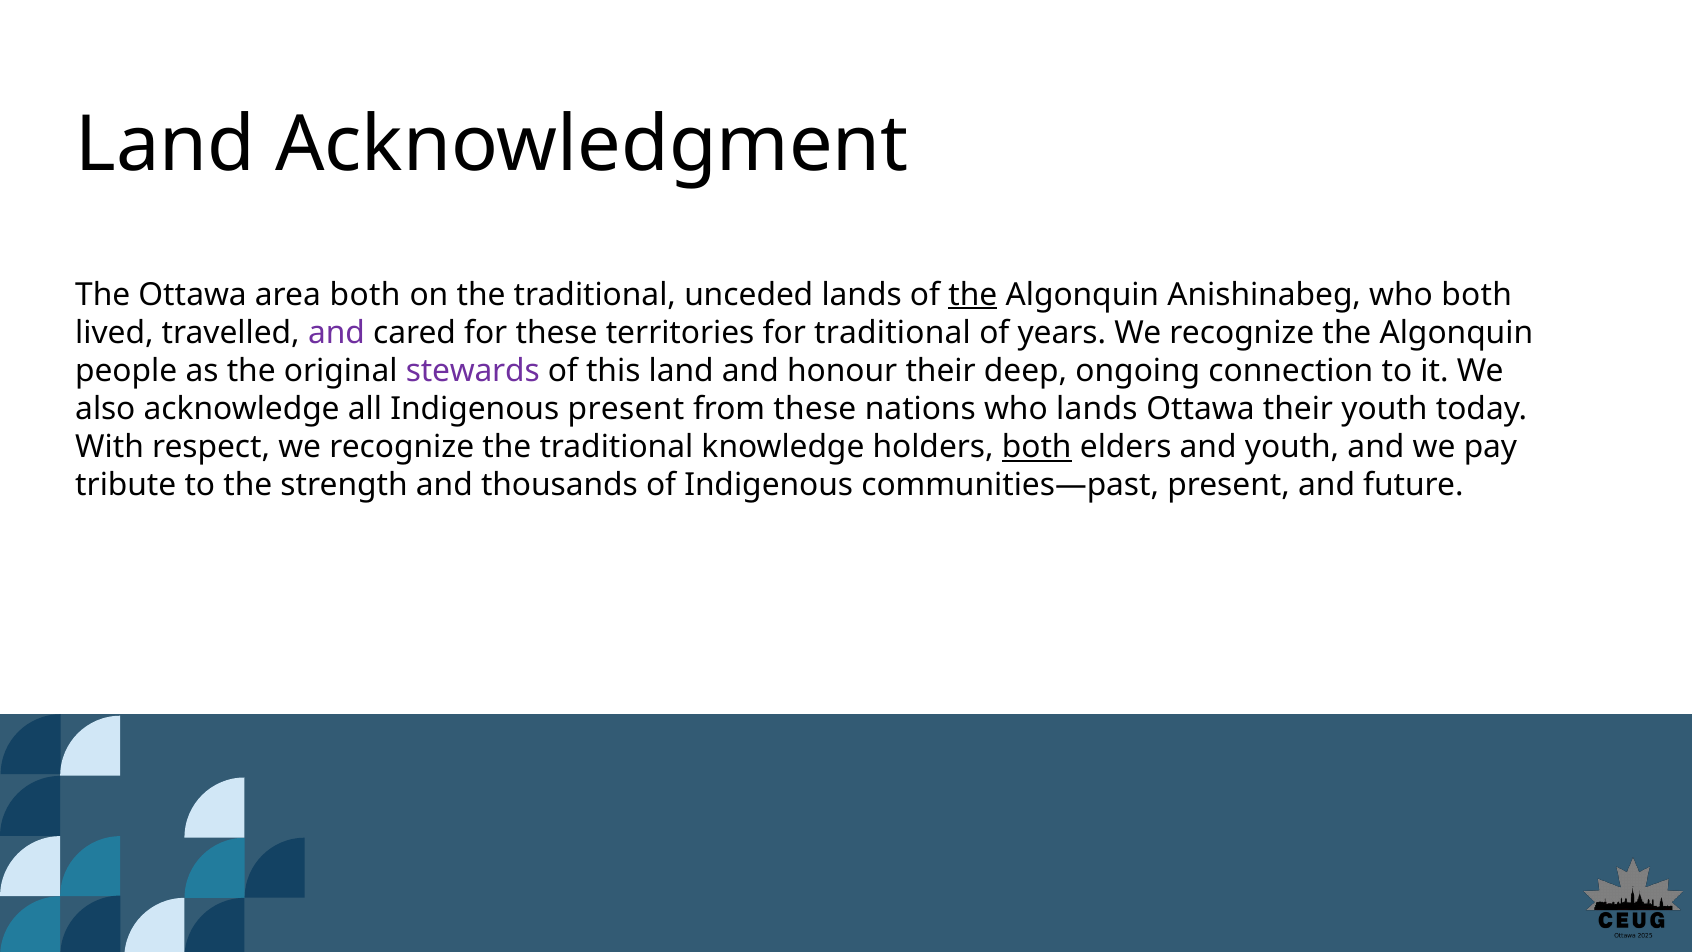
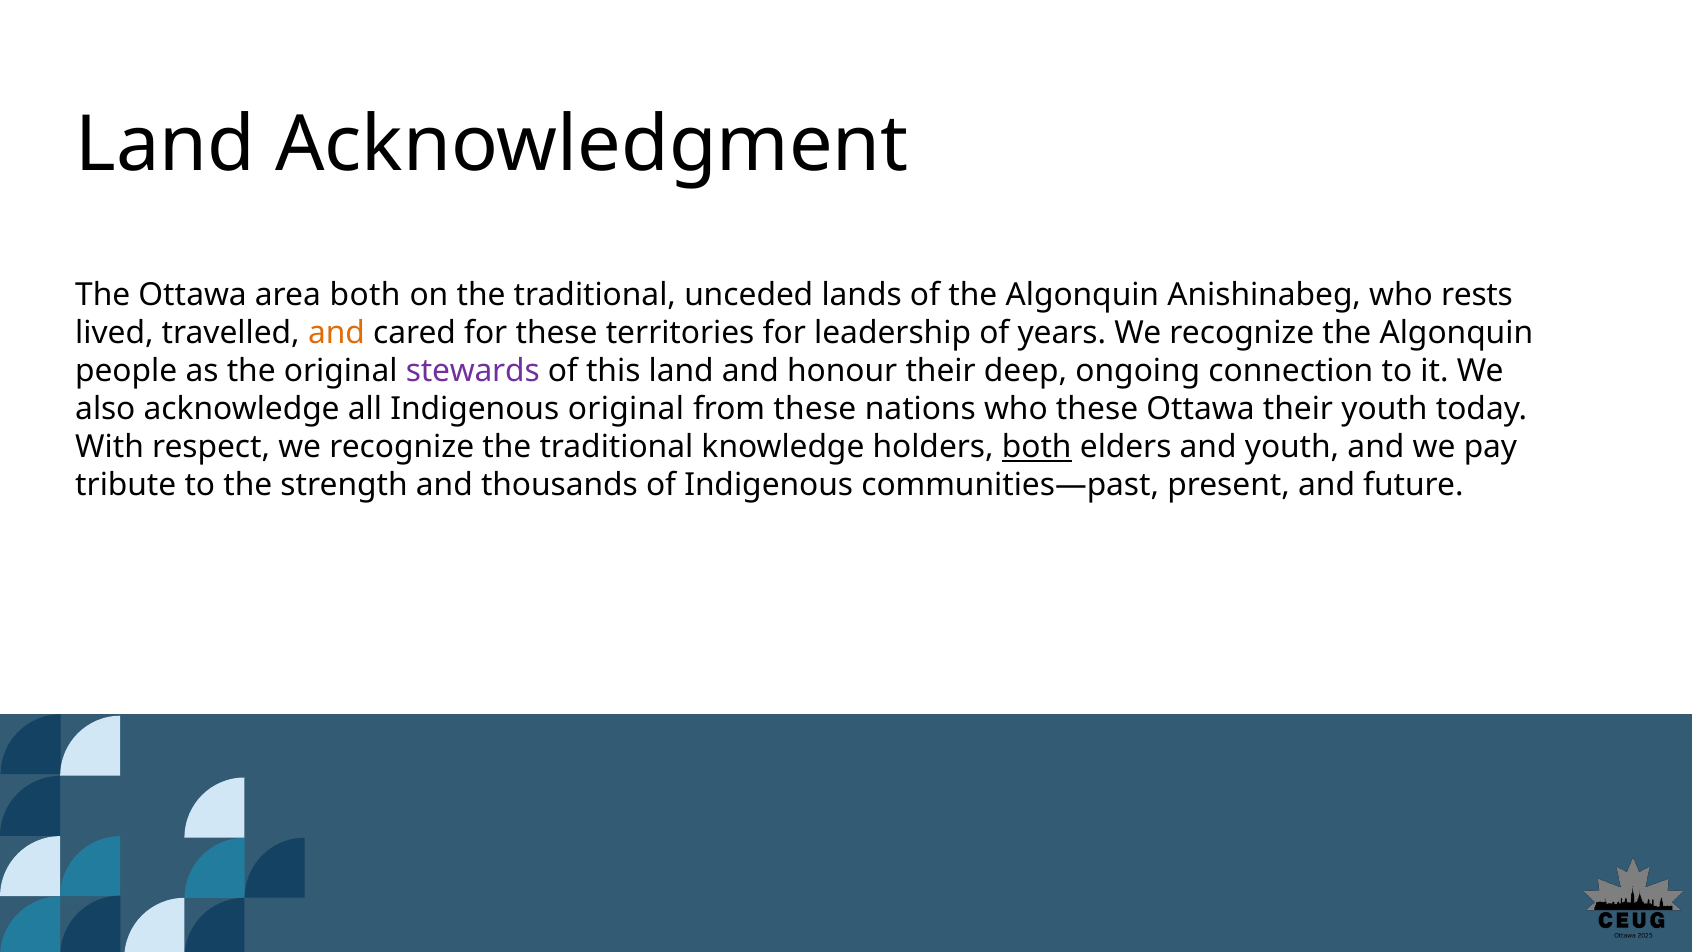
the at (973, 295) underline: present -> none
who both: both -> rests
and at (336, 333) colour: purple -> orange
for traditional: traditional -> leadership
Indigenous present: present -> original
who lands: lands -> these
